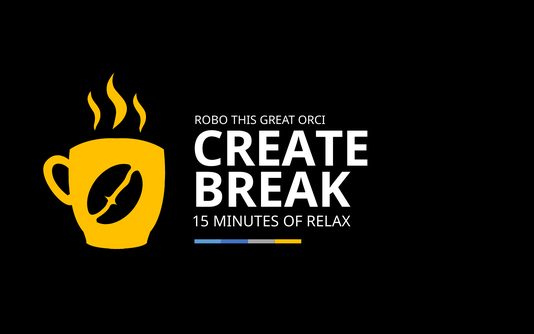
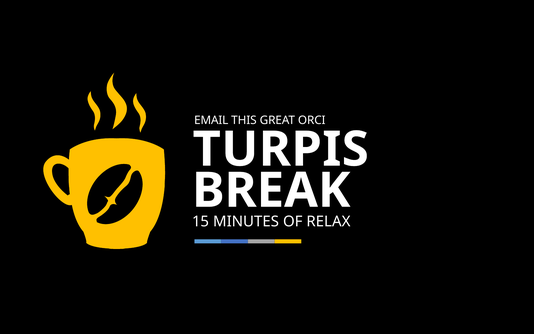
ROBO: ROBO -> EMAIL
CREATE: CREATE -> TURPIS
